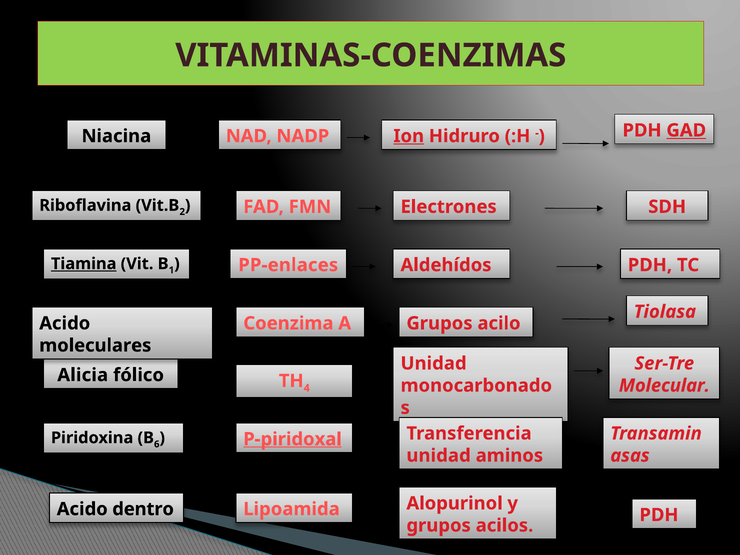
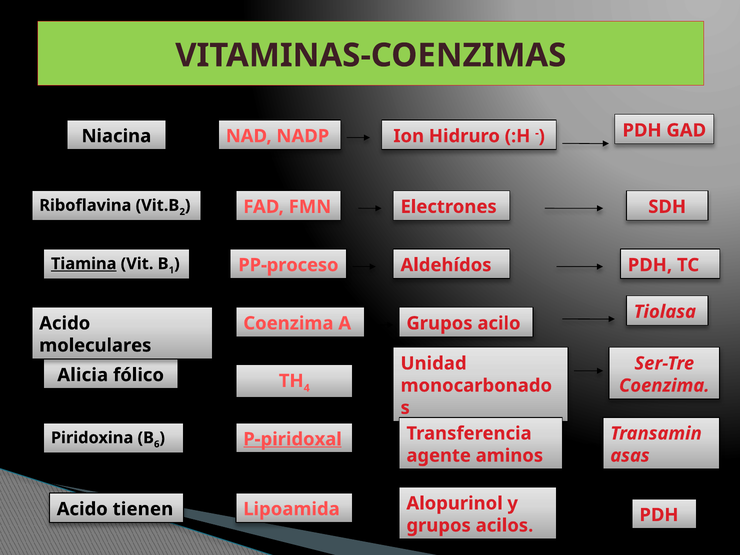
Ion underline: present -> none
GAD underline: present -> none
PP-enlaces: PP-enlaces -> PP-proceso
Molecular at (664, 386): Molecular -> Coenzima
unidad at (439, 456): unidad -> agente
dentro: dentro -> tienen
